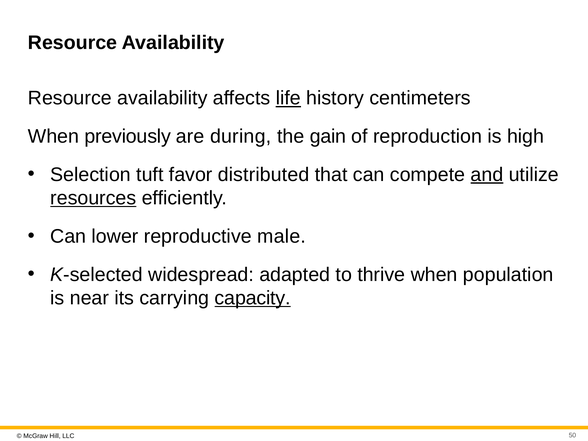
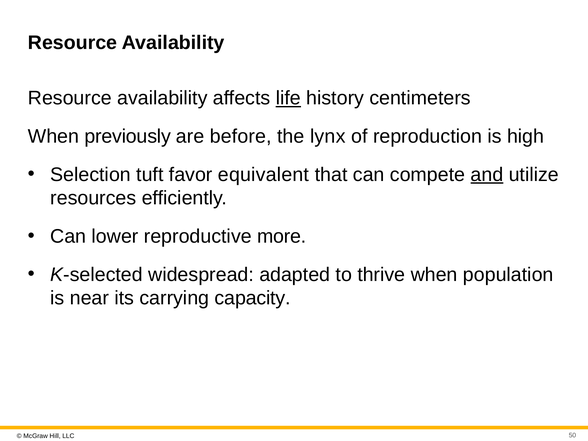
during: during -> before
gain: gain -> lynx
distributed: distributed -> equivalent
resources underline: present -> none
male: male -> more
capacity underline: present -> none
